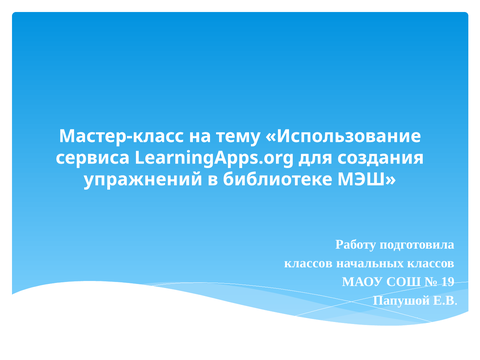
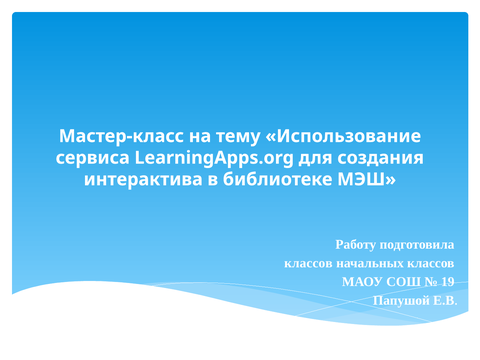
упражнений: упражнений -> интерактива
